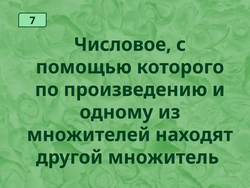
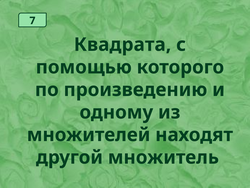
Числовое: Числовое -> Квадрата
